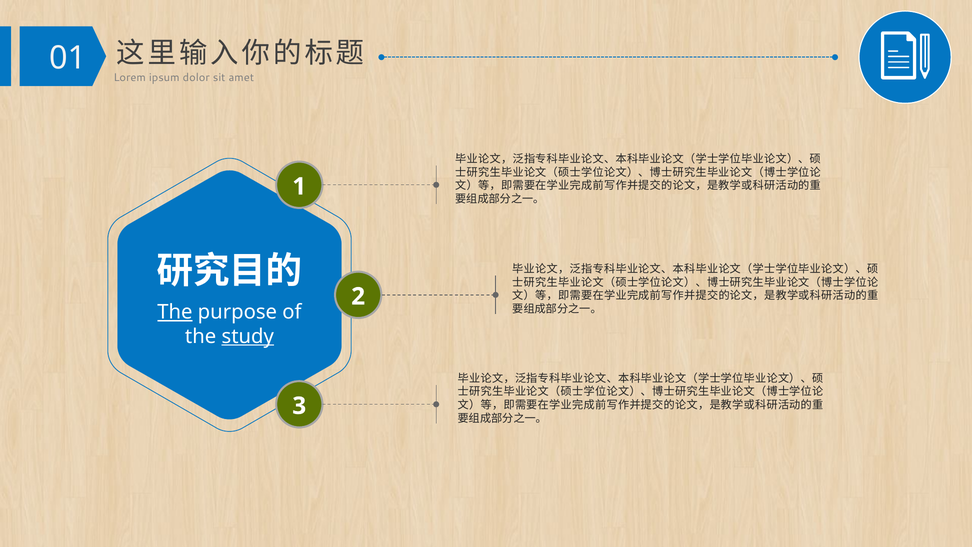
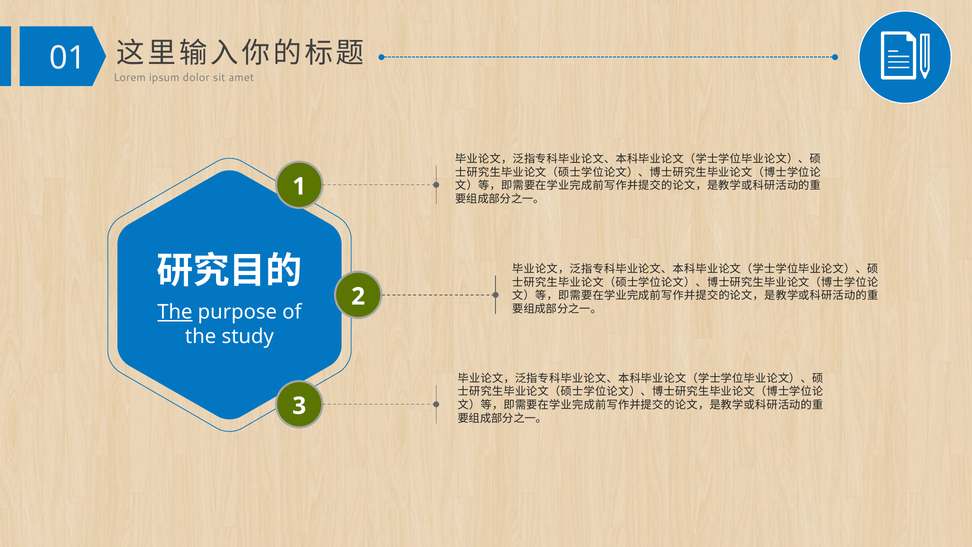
study underline: present -> none
